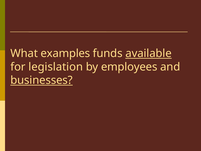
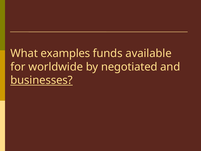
available underline: present -> none
legislation: legislation -> worldwide
employees: employees -> negotiated
